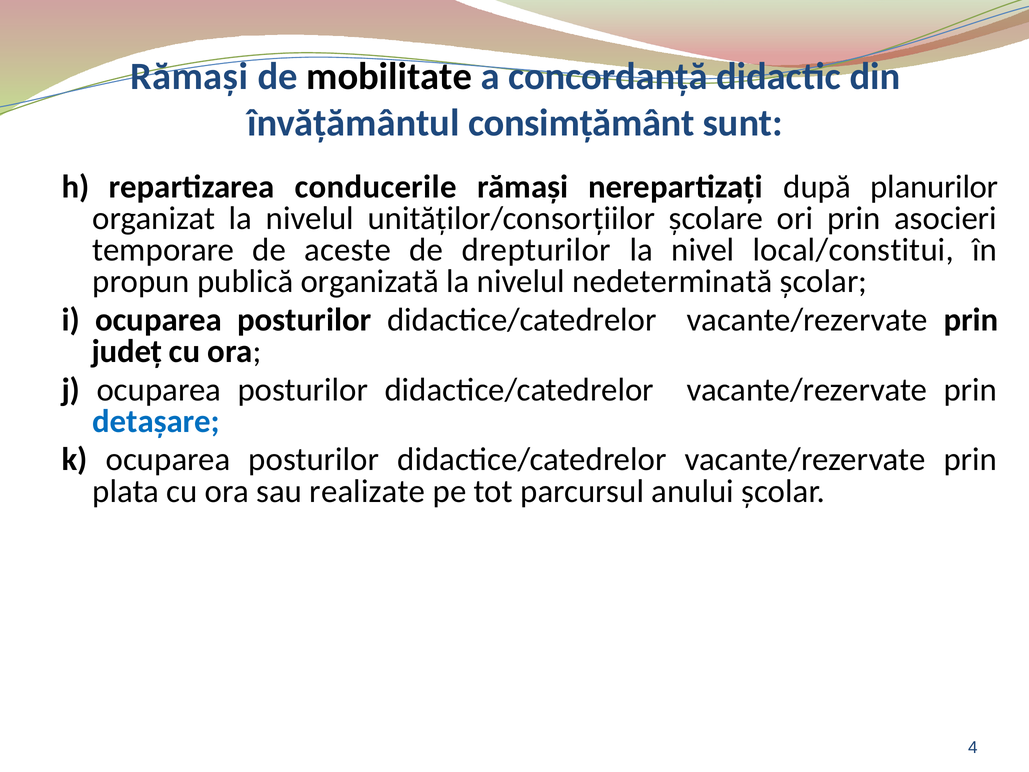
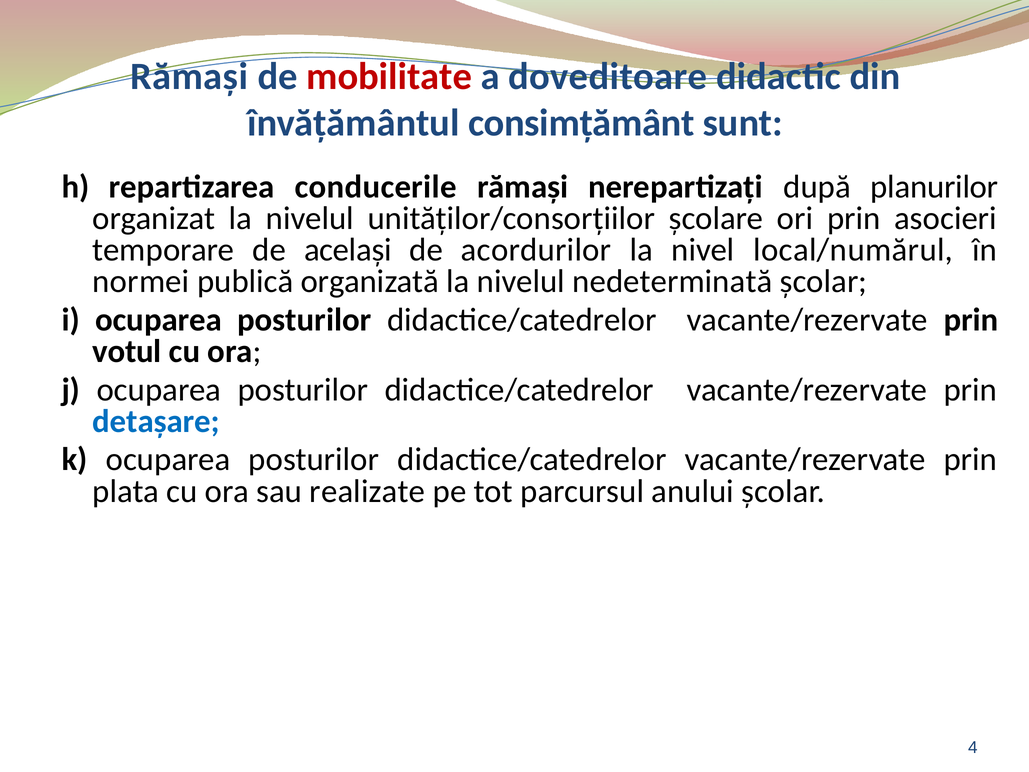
mobilitate colour: black -> red
concordanţă: concordanţă -> doveditoare
aceste: aceste -> acelaşi
drepturilor: drepturilor -> acordurilor
local/constitui: local/constitui -> local/numărul
propun: propun -> normei
judeţ: judeţ -> votul
